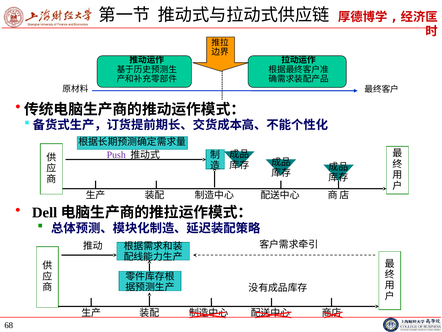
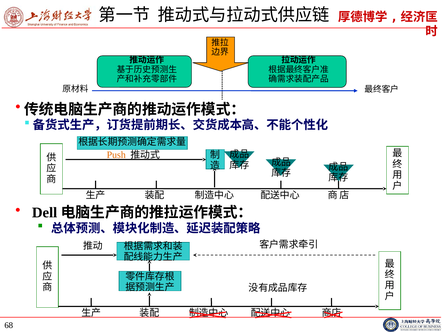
Push colour: purple -> orange
